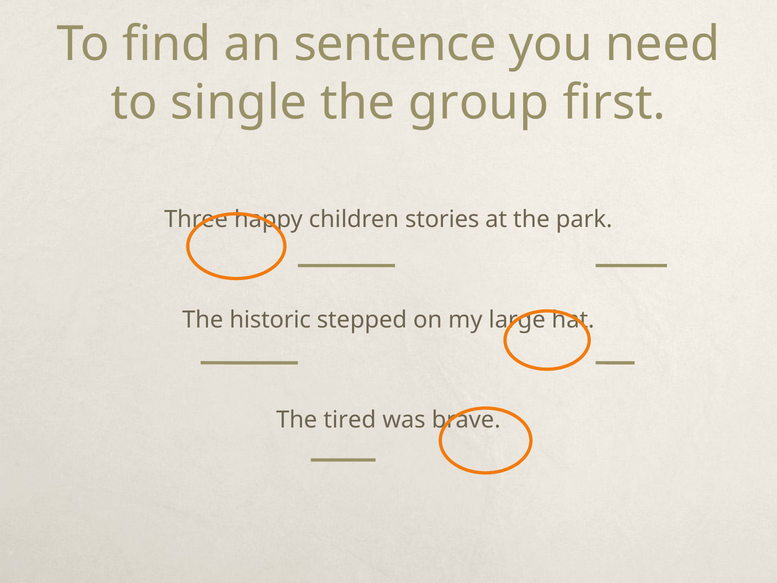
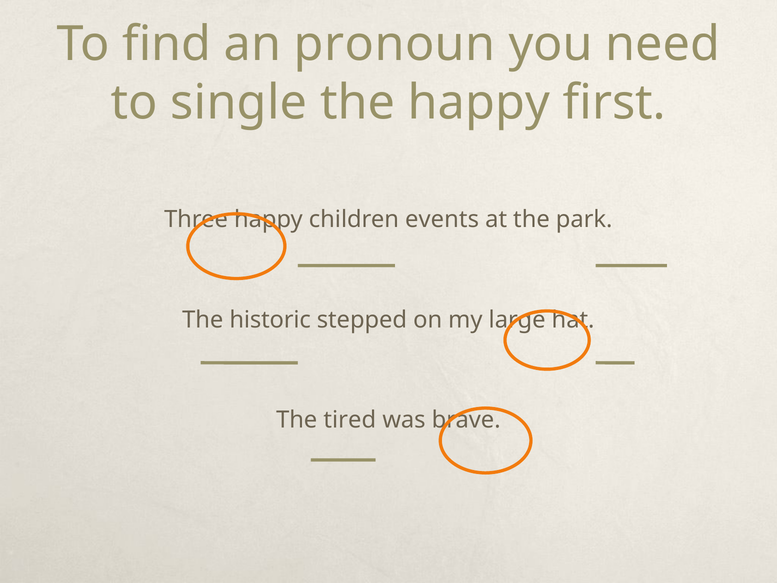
sentence: sentence -> pronoun
the group: group -> happy
stories: stories -> events
